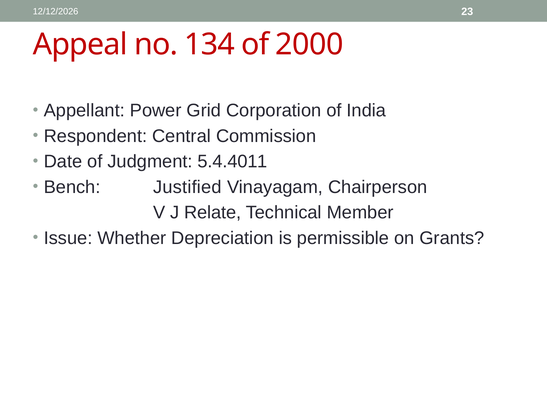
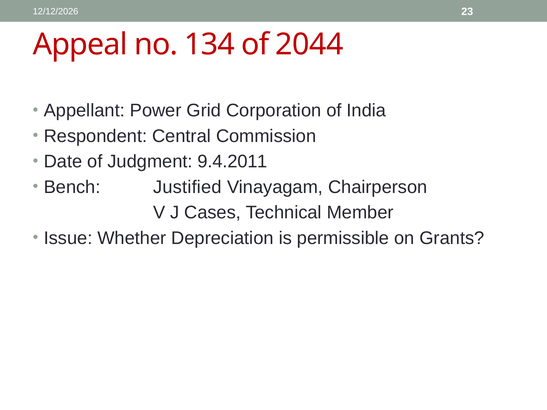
2000: 2000 -> 2044
5.4.4011: 5.4.4011 -> 9.4.2011
Relate: Relate -> Cases
